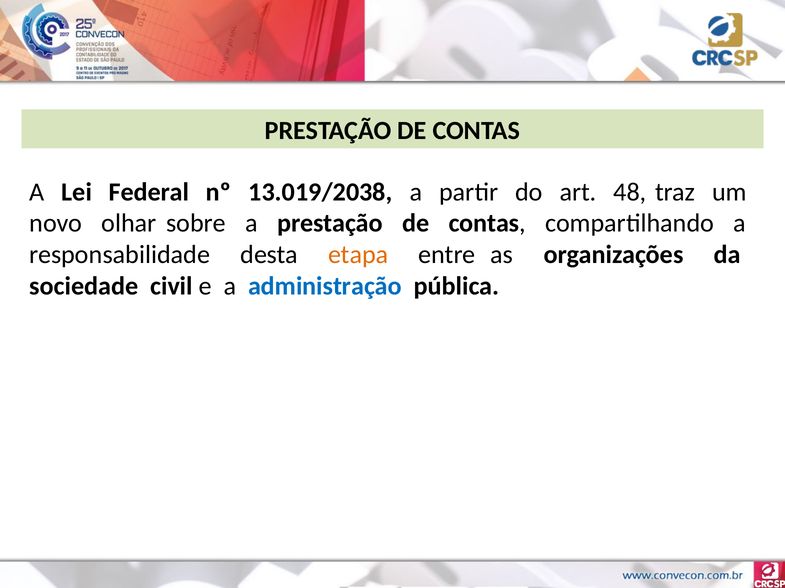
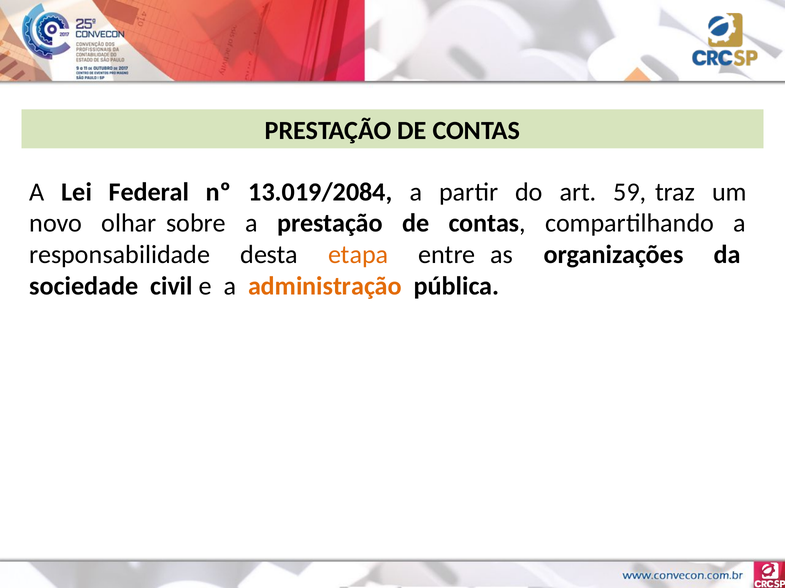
13.019/2038: 13.019/2038 -> 13.019/2084
48: 48 -> 59
administração colour: blue -> orange
